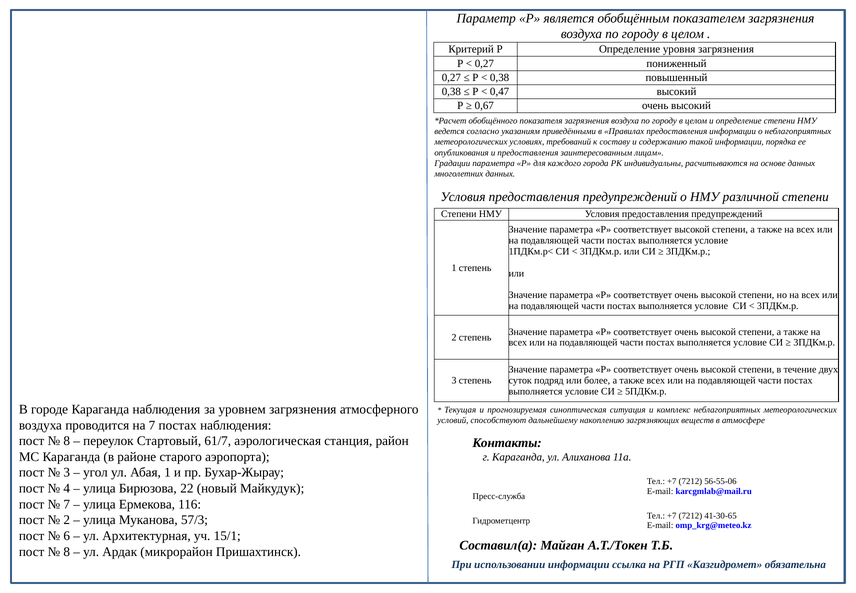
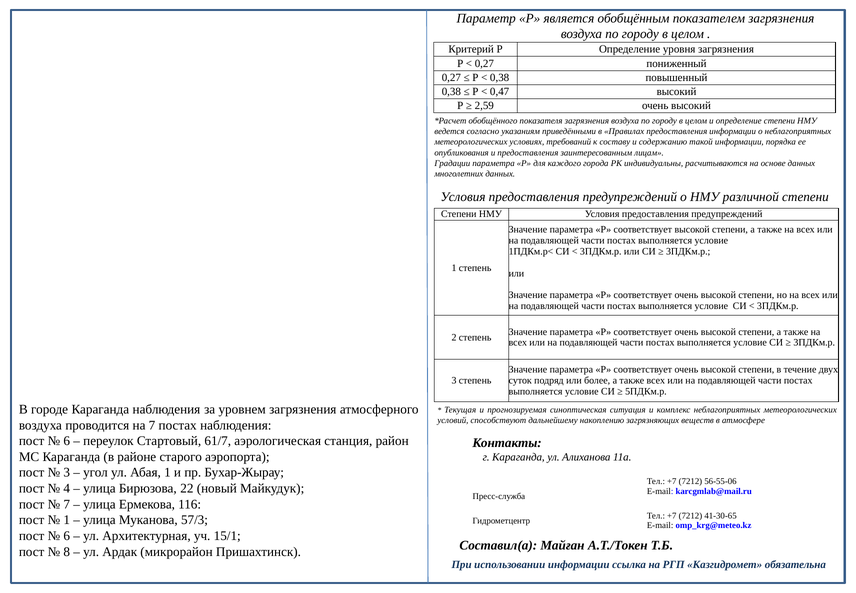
0,67: 0,67 -> 2,59
8 at (67, 441): 8 -> 6
2 at (67, 520): 2 -> 1
